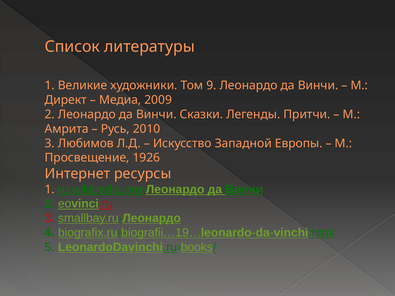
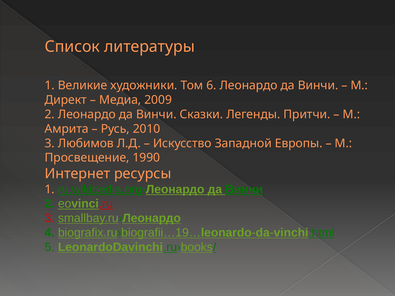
9: 9 -> 6
1926: 1926 -> 1990
